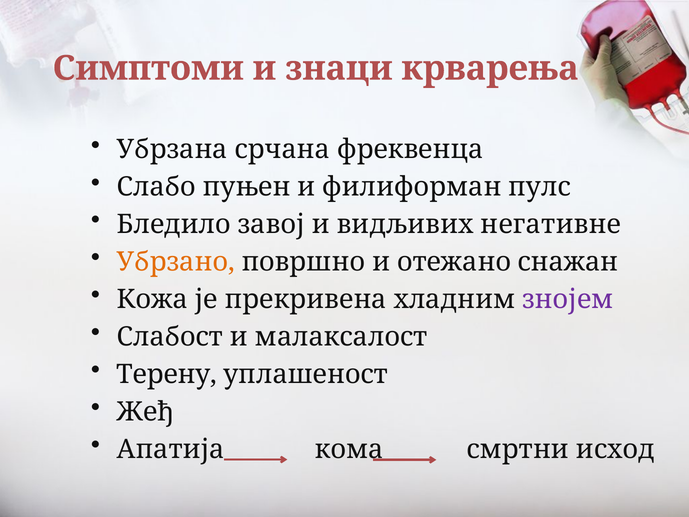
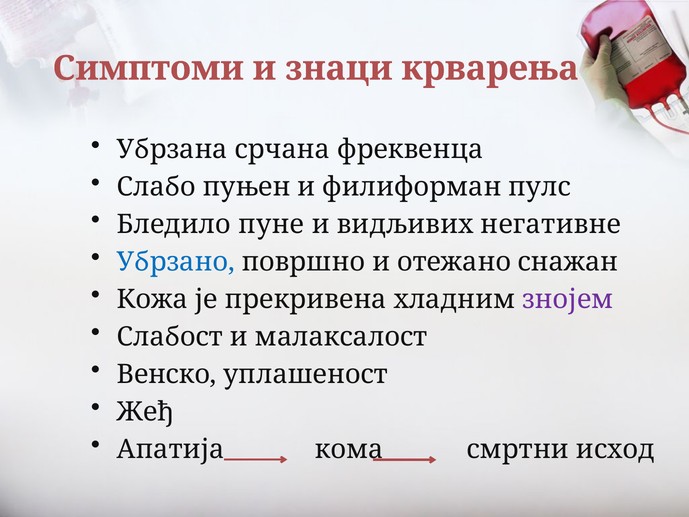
завој: завој -> пуне
Убрзано colour: orange -> blue
Терену: Терену -> Венско
